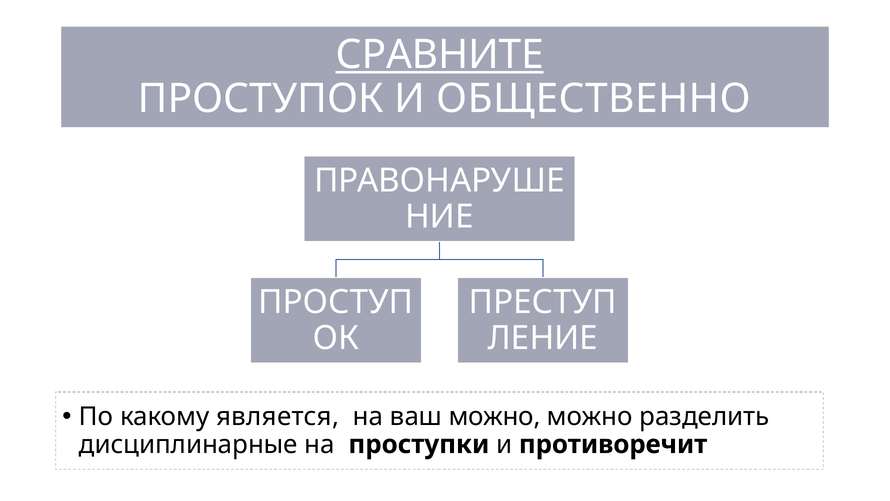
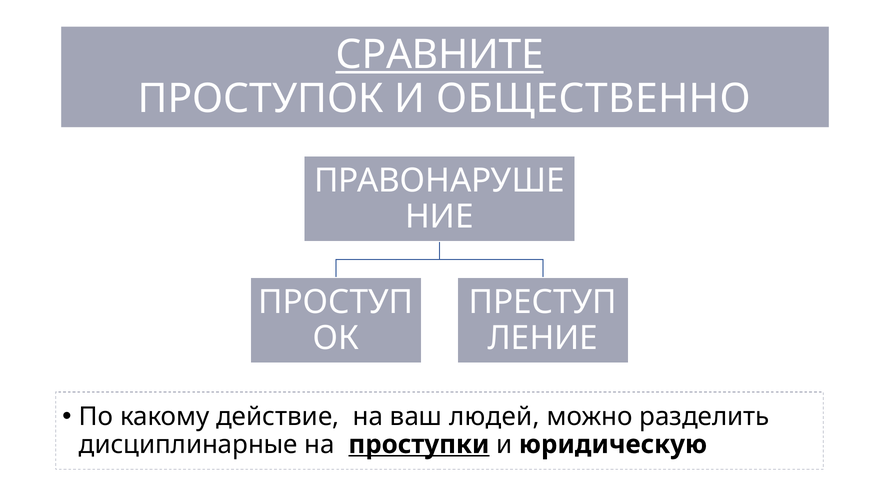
является: является -> действие
ваш можно: можно -> людей
проступки underline: none -> present
противоречит: противоречит -> юридическую
